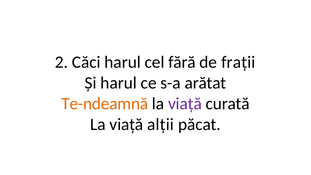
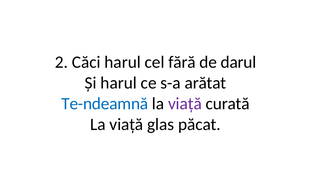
frații: frații -> darul
Te-ndeamnă colour: orange -> blue
alții: alții -> glas
